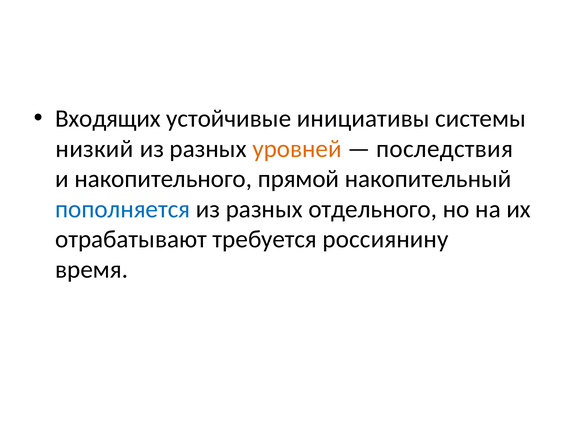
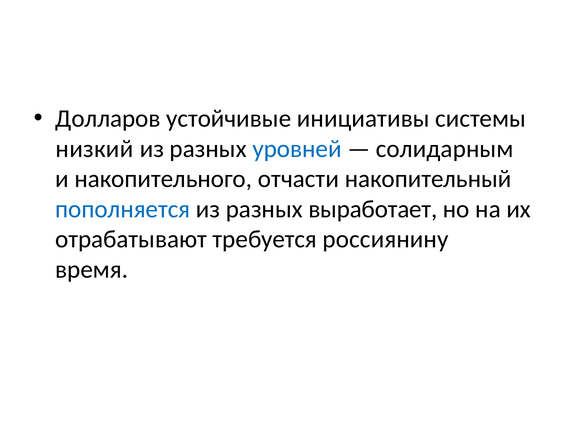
Входящих: Входящих -> Долларов
уровней colour: orange -> blue
последствия: последствия -> солидарным
прямой: прямой -> отчасти
отдельного: отдельного -> выработает
